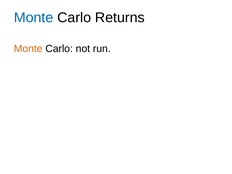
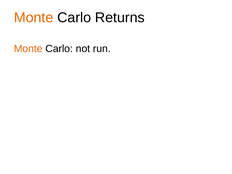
Monte at (34, 18) colour: blue -> orange
